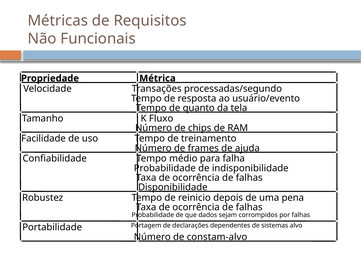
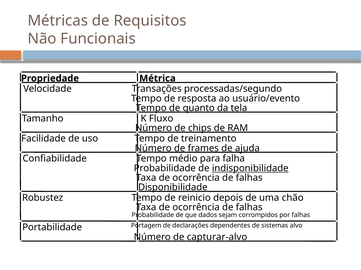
indisponibilidade underline: none -> present
pena: pena -> chão
constam-alvo: constam-alvo -> capturar-alvo
